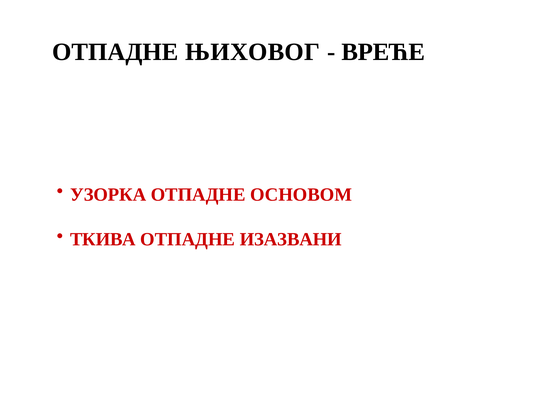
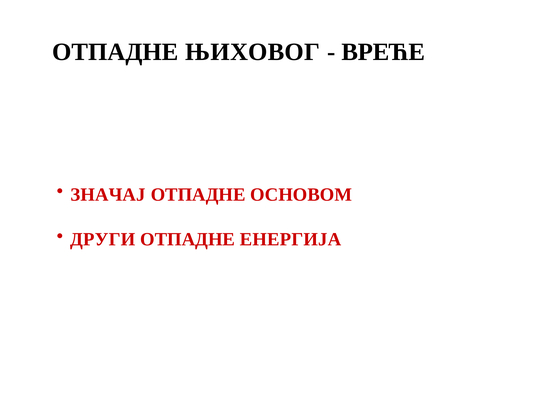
УЗОРКА: УЗОРКА -> ЗНАЧАЈ
ТКИВА: ТКИВА -> ДРУГИ
ИЗАЗВАНИ: ИЗАЗВАНИ -> ЕНЕРГИЈА
